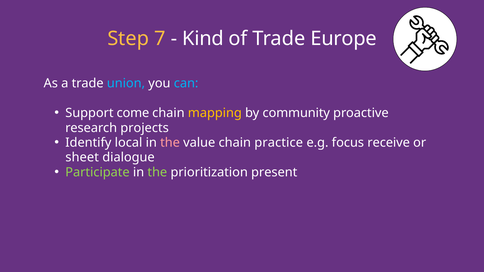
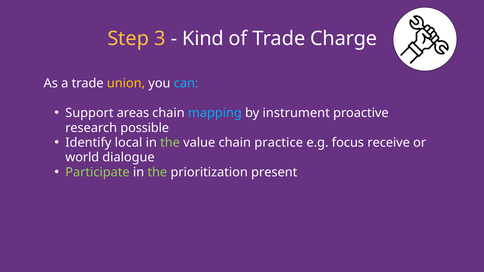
7: 7 -> 3
Europe: Europe -> Charge
union colour: light blue -> yellow
come: come -> areas
mapping colour: yellow -> light blue
community: community -> instrument
projects: projects -> possible
the at (170, 143) colour: pink -> light green
sheet: sheet -> world
